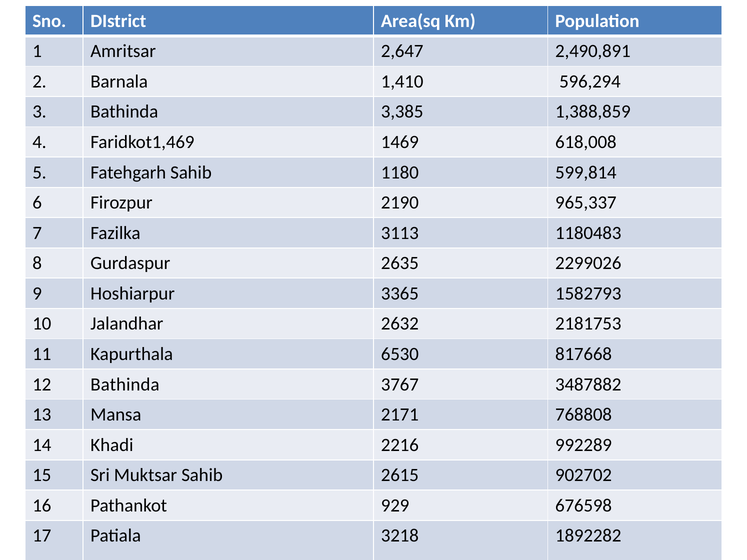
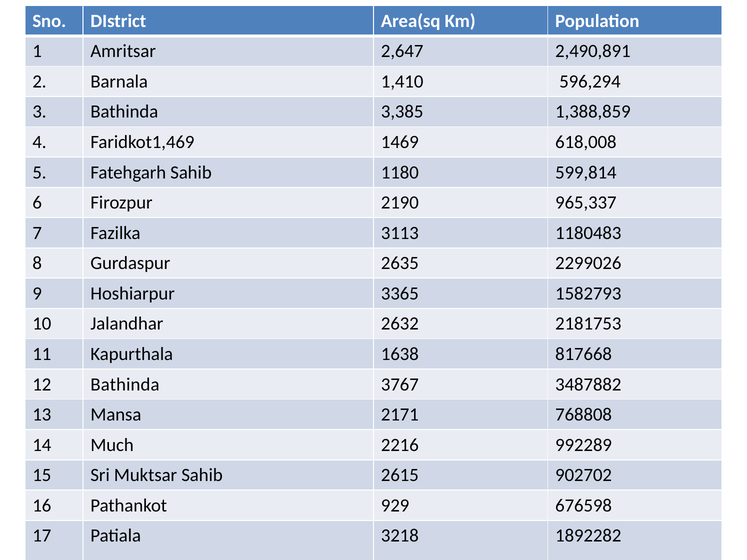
6530: 6530 -> 1638
Khadi: Khadi -> Much
